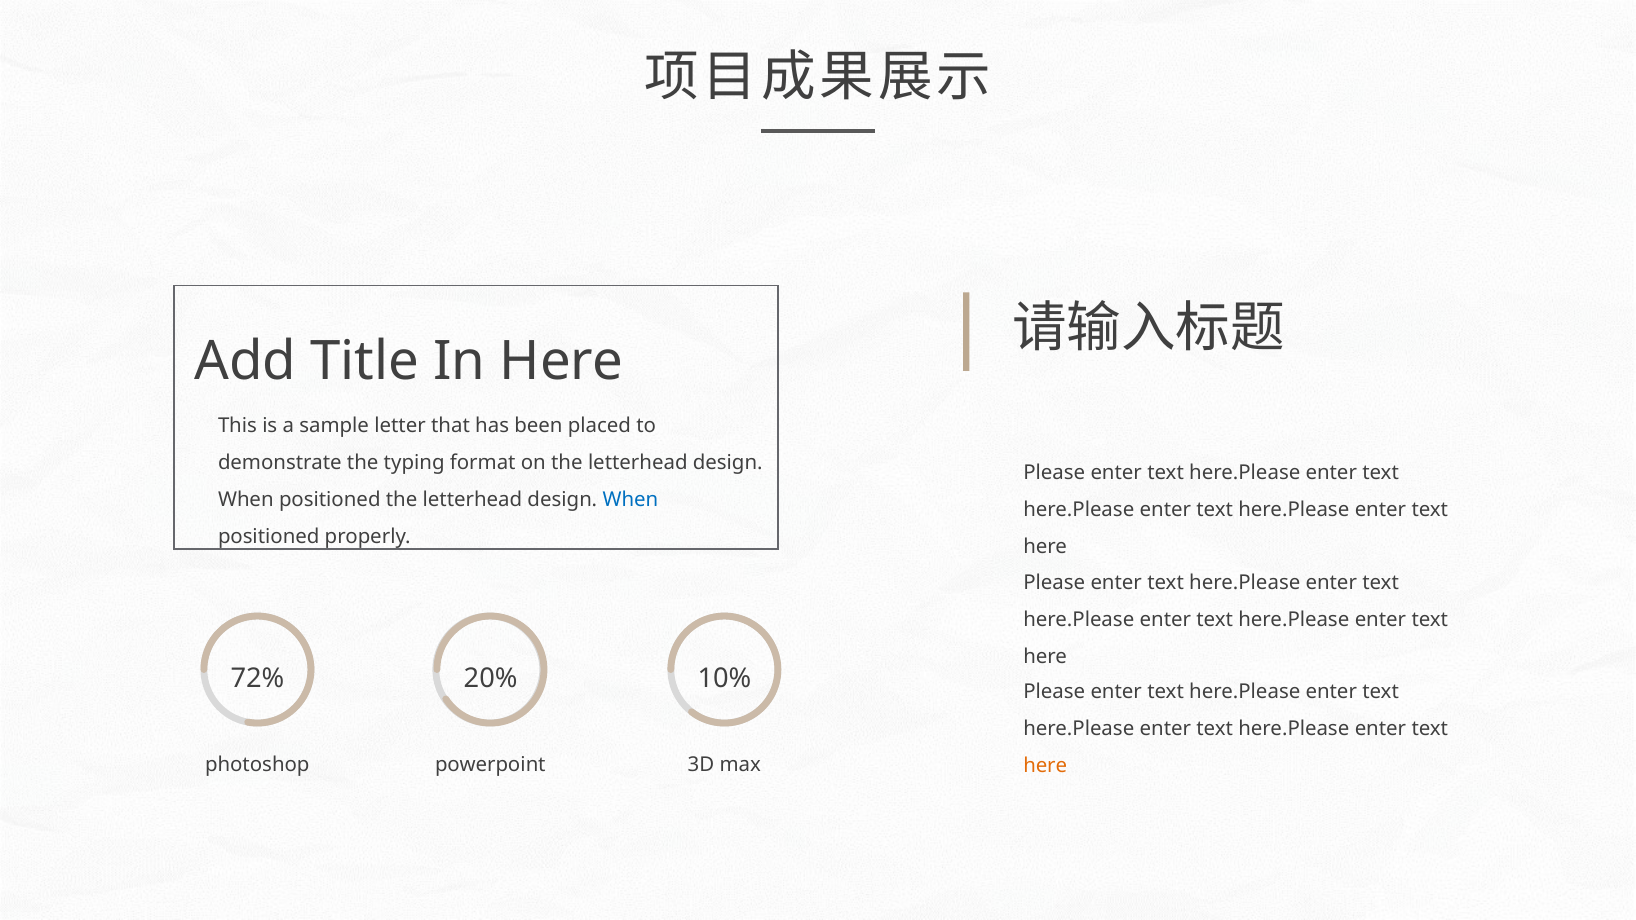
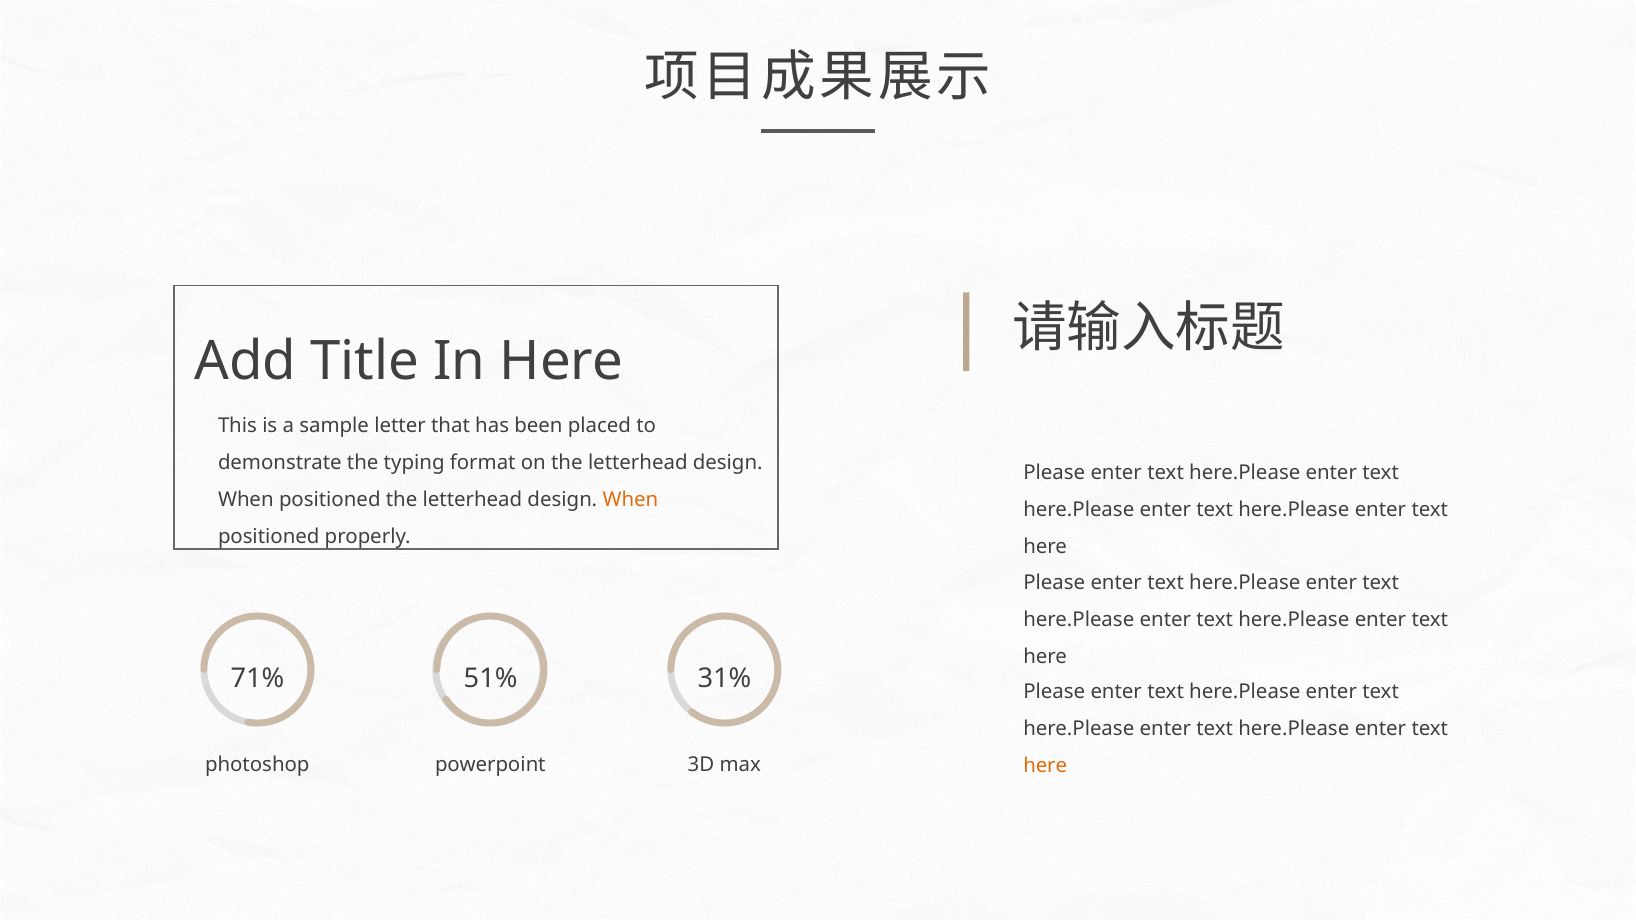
When at (630, 500) colour: blue -> orange
72%: 72% -> 71%
20%: 20% -> 51%
10%: 10% -> 31%
